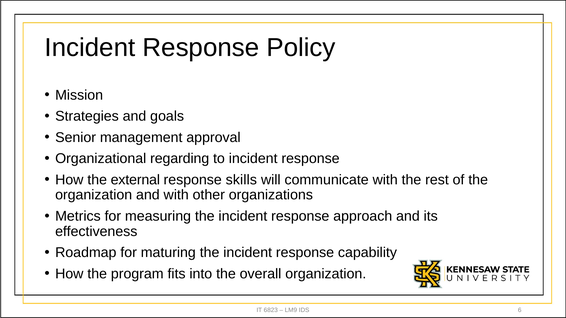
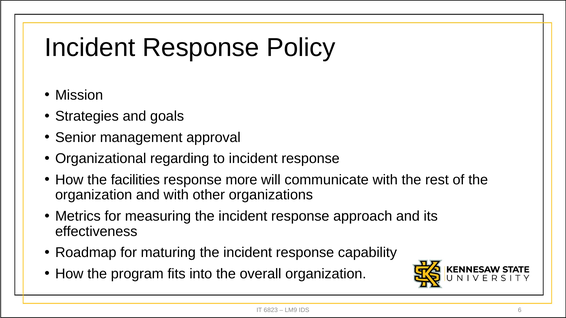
external: external -> facilities
skills: skills -> more
